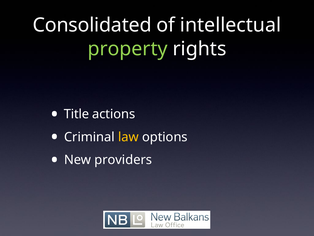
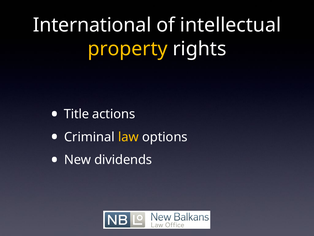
Consolidated: Consolidated -> International
property colour: light green -> yellow
providers: providers -> dividends
